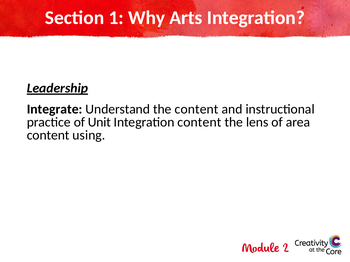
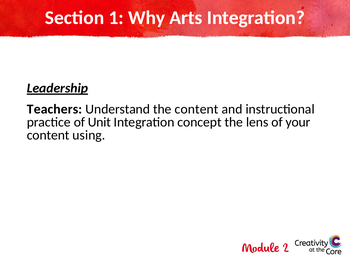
Integrate: Integrate -> Teachers
Integration content: content -> concept
area: area -> your
